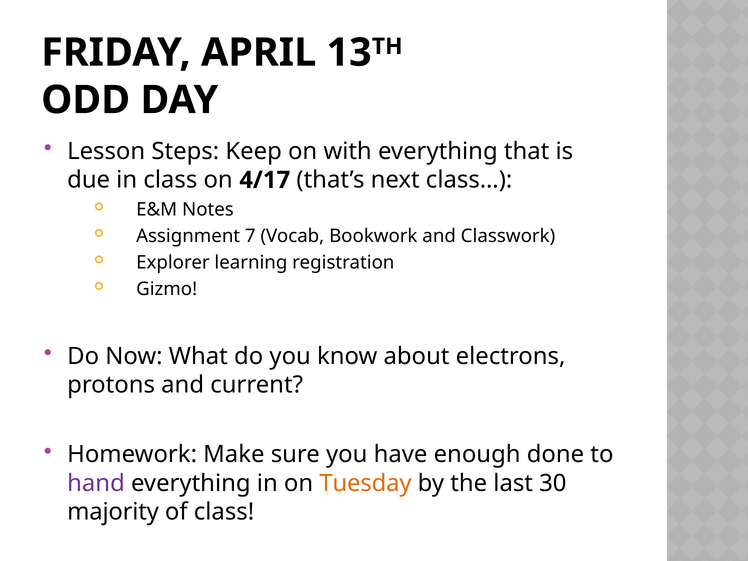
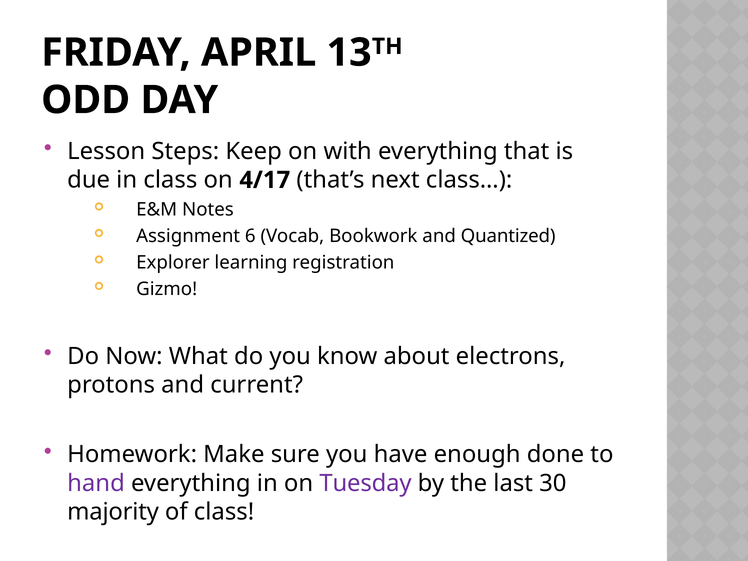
7: 7 -> 6
Classwork: Classwork -> Quantized
Tuesday colour: orange -> purple
